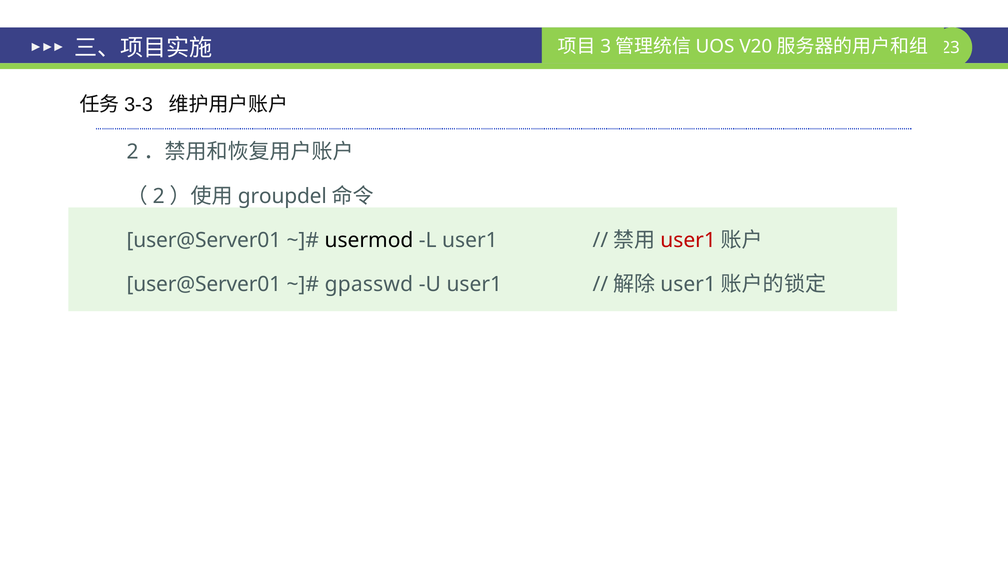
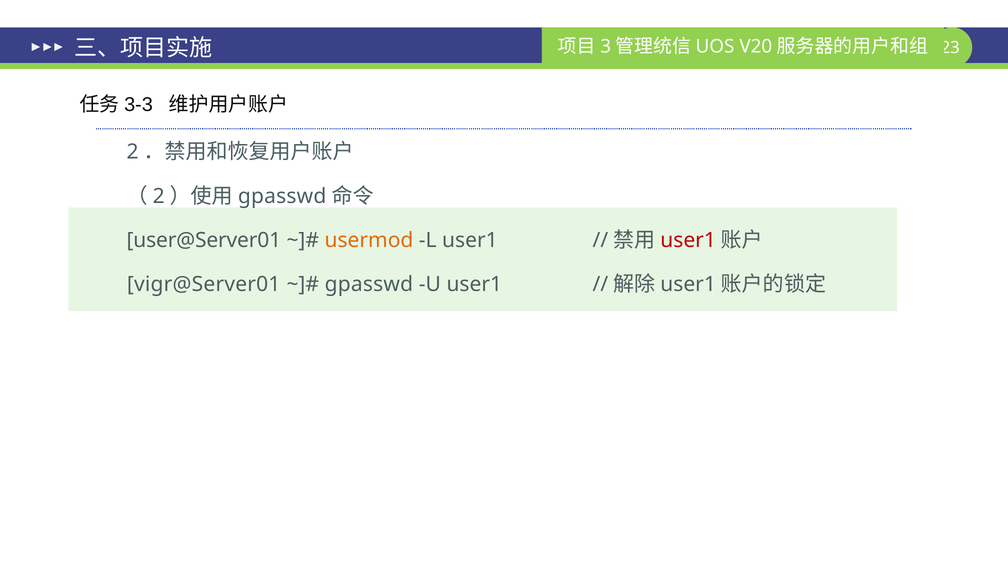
groupdel at (282, 196): groupdel -> gpasswd
usermod colour: black -> orange
user@Server01 at (204, 284): user@Server01 -> vigr@Server01
